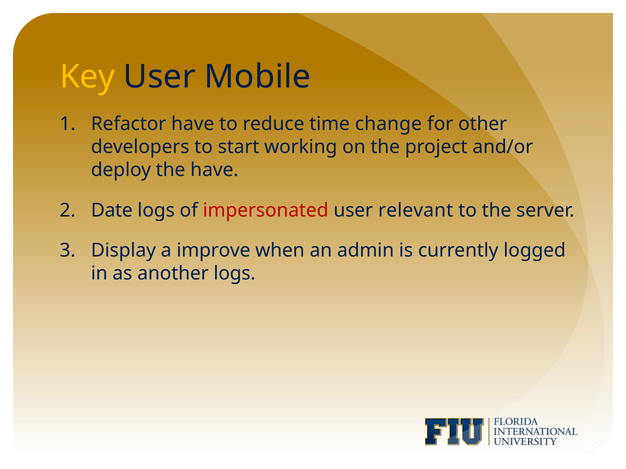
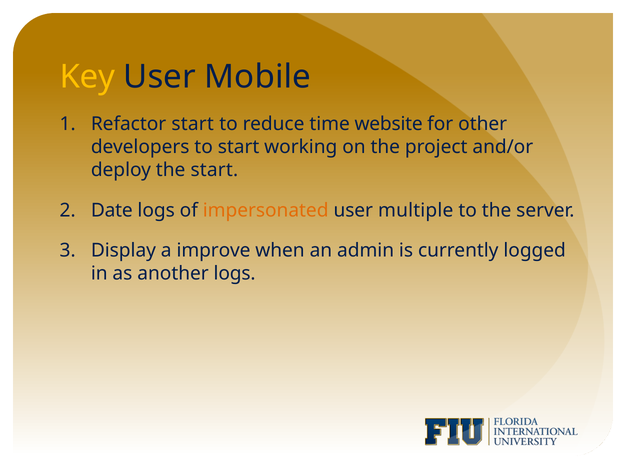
Refactor have: have -> start
change: change -> website
the have: have -> start
impersonated colour: red -> orange
relevant: relevant -> multiple
